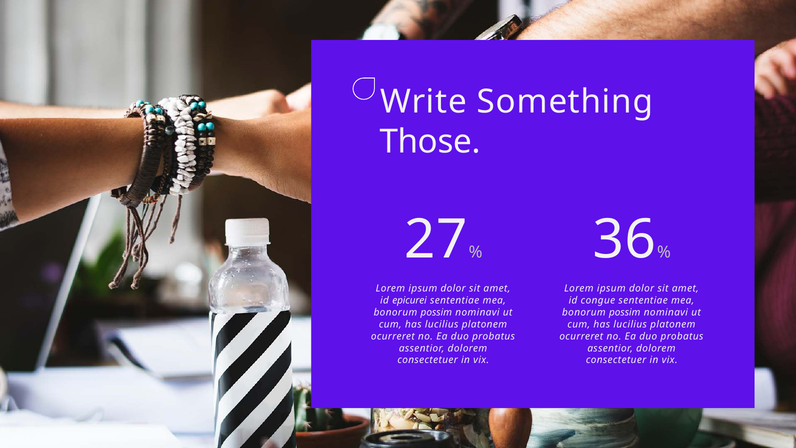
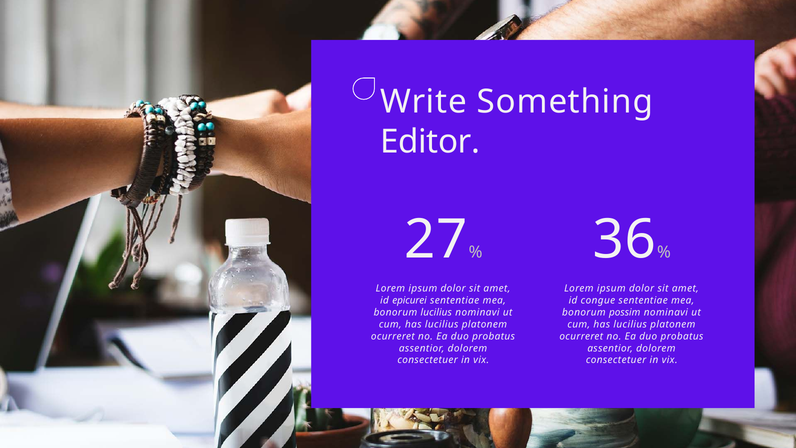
Those: Those -> Editor
possim at (436, 312): possim -> lucilius
